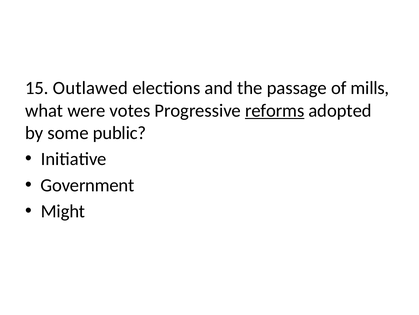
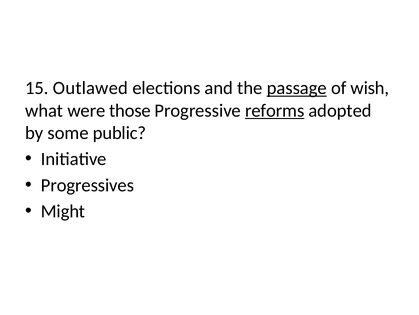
passage underline: none -> present
mills: mills -> wish
votes: votes -> those
Government: Government -> Progressives
